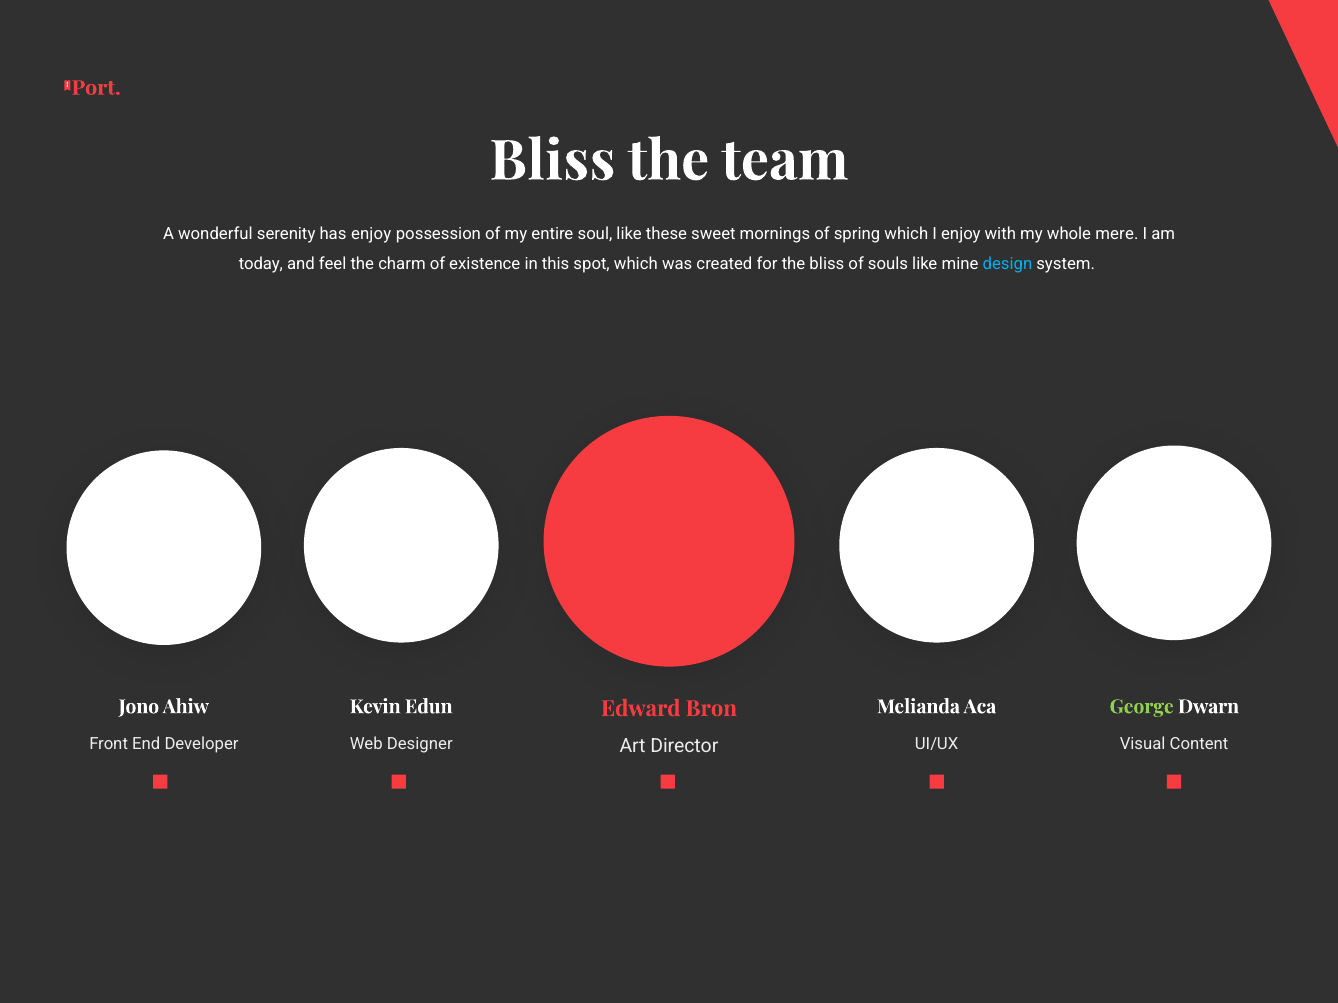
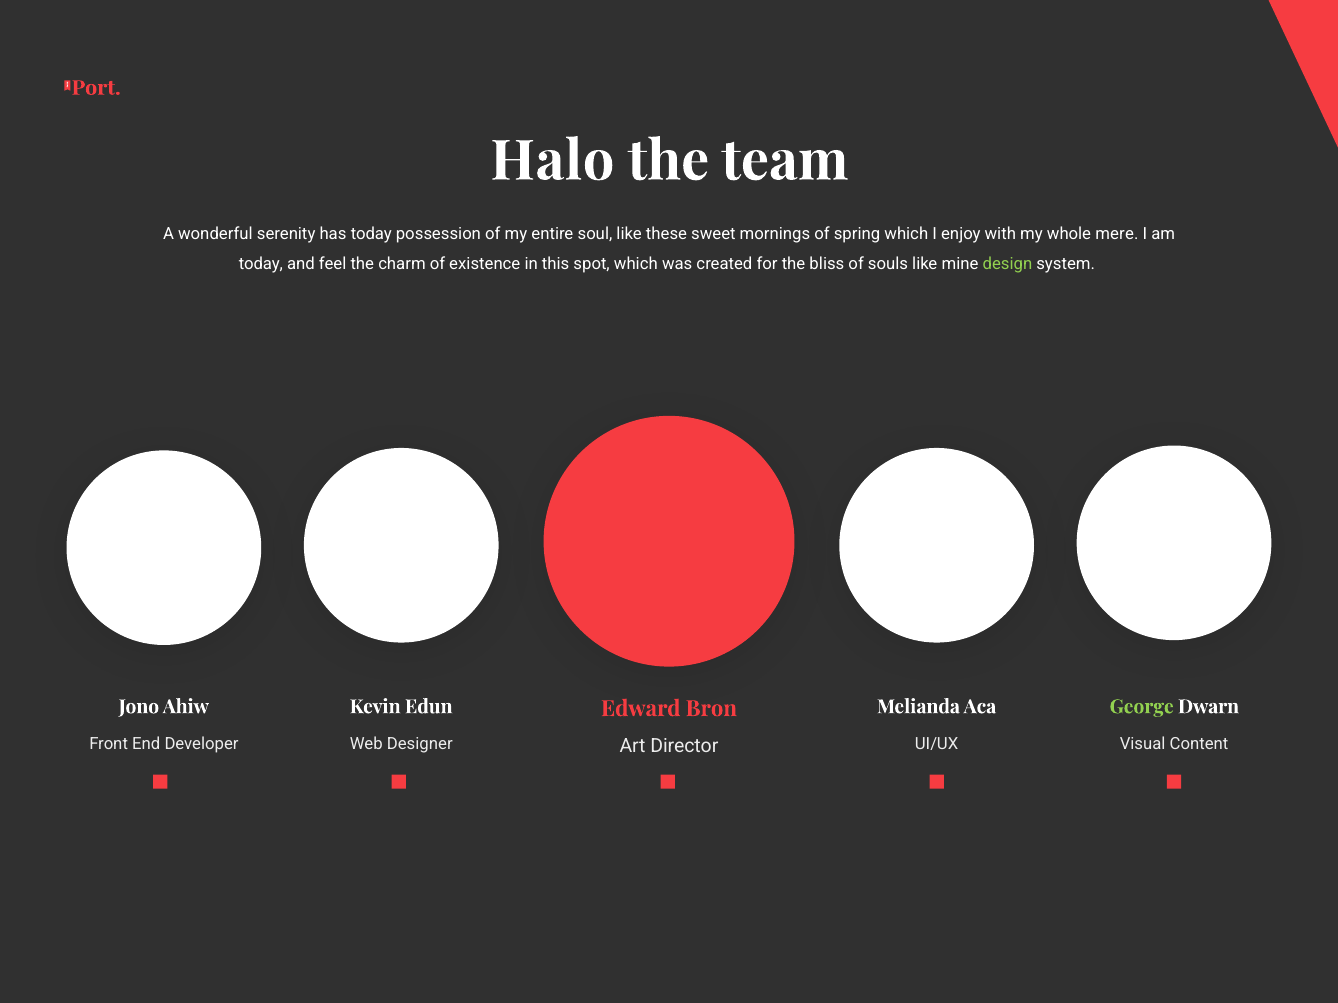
Bliss at (552, 161): Bliss -> Halo
has enjoy: enjoy -> today
design colour: light blue -> light green
